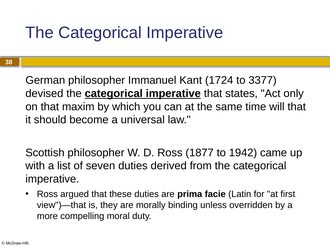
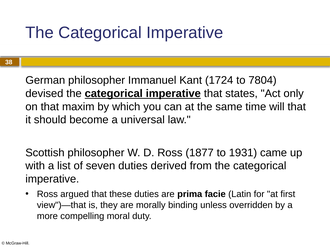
3377: 3377 -> 7804
1942: 1942 -> 1931
